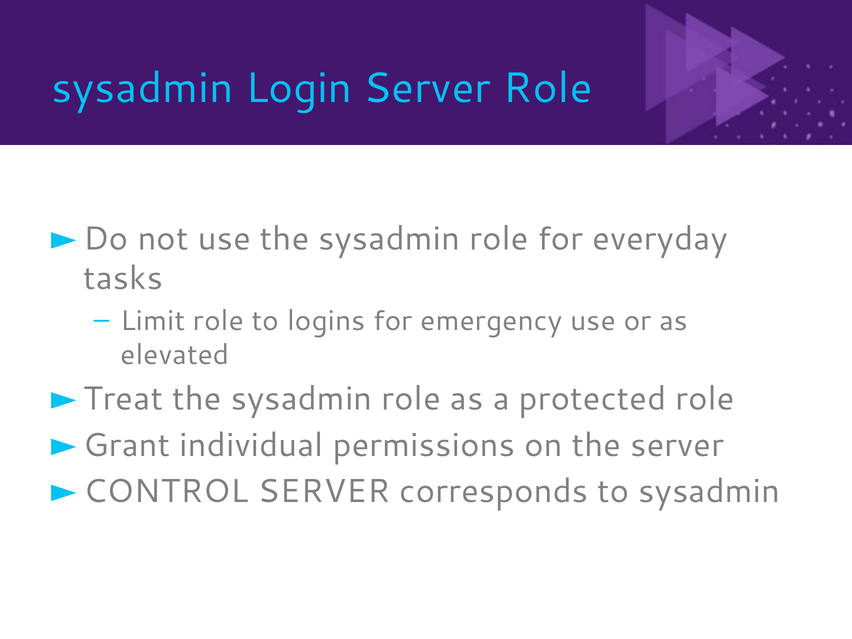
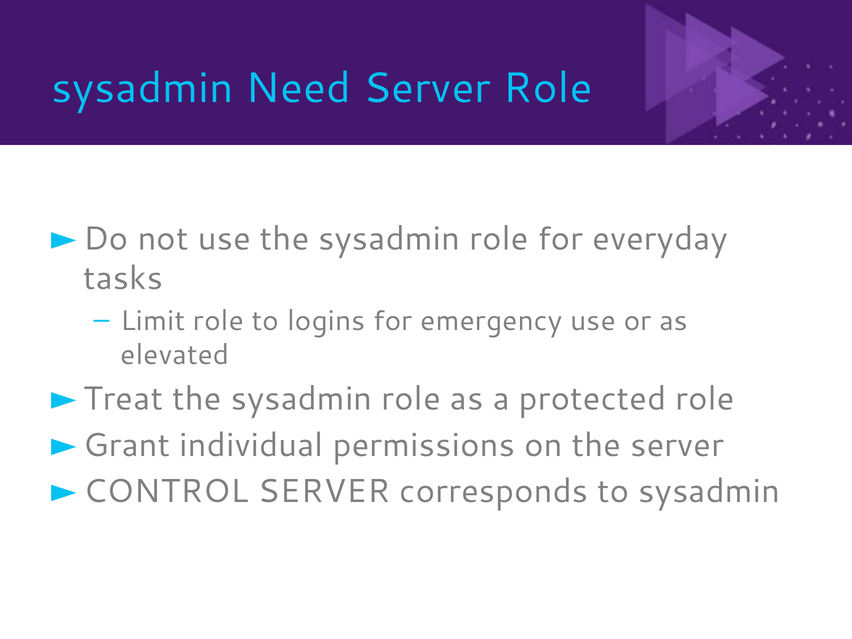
Login: Login -> Need
